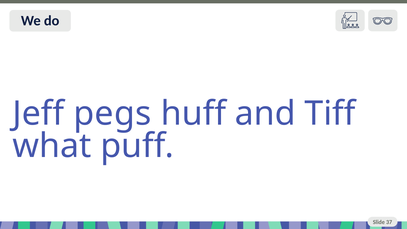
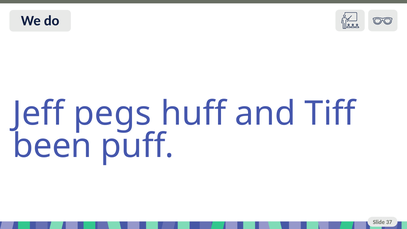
what: what -> been
